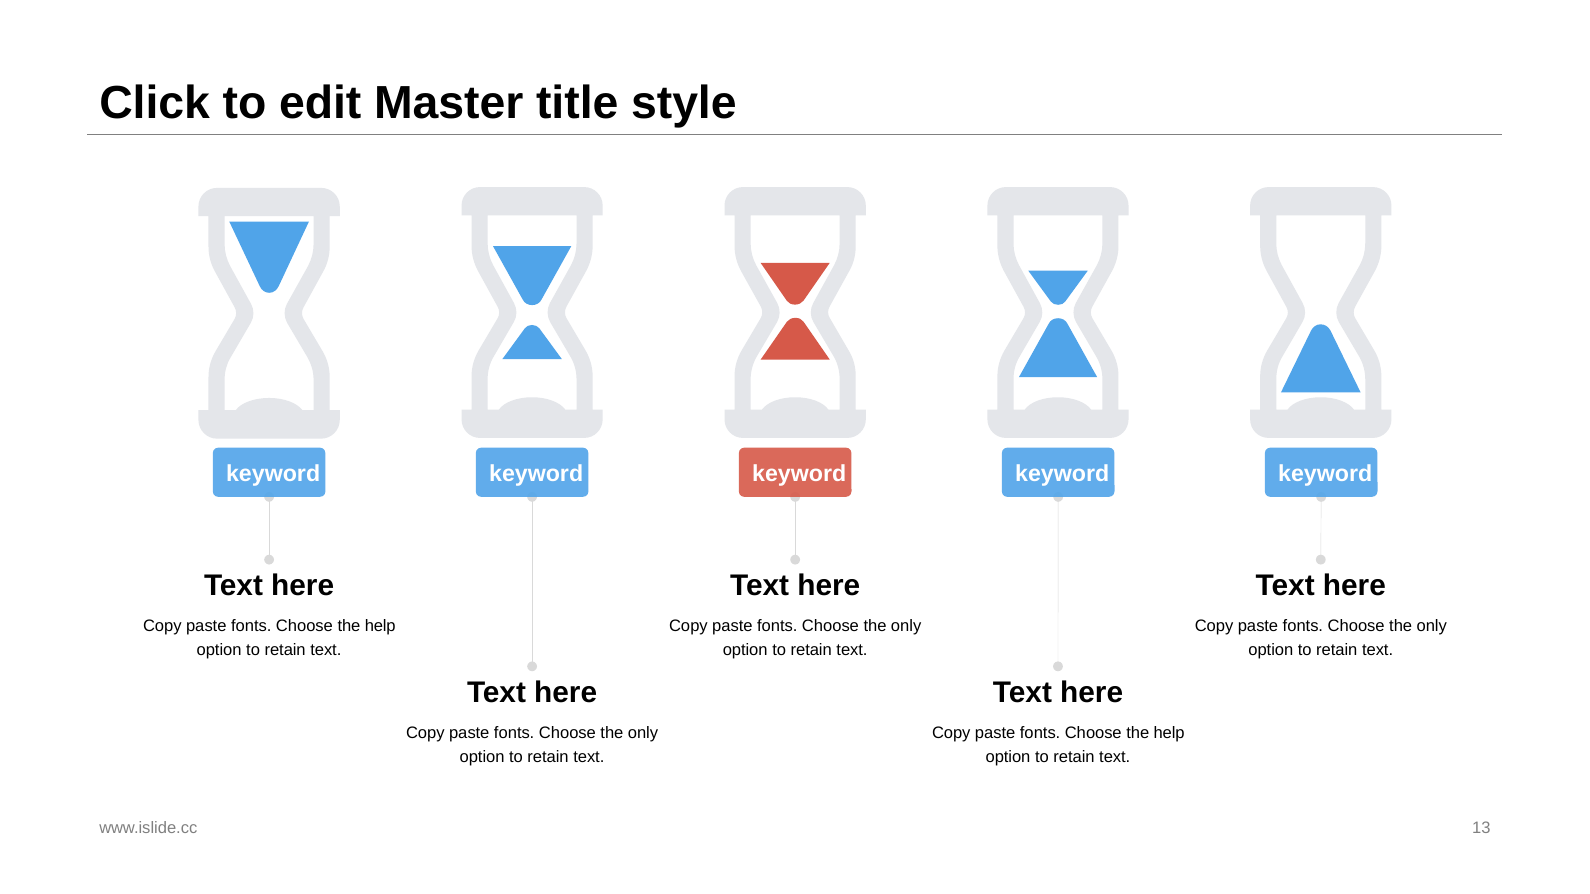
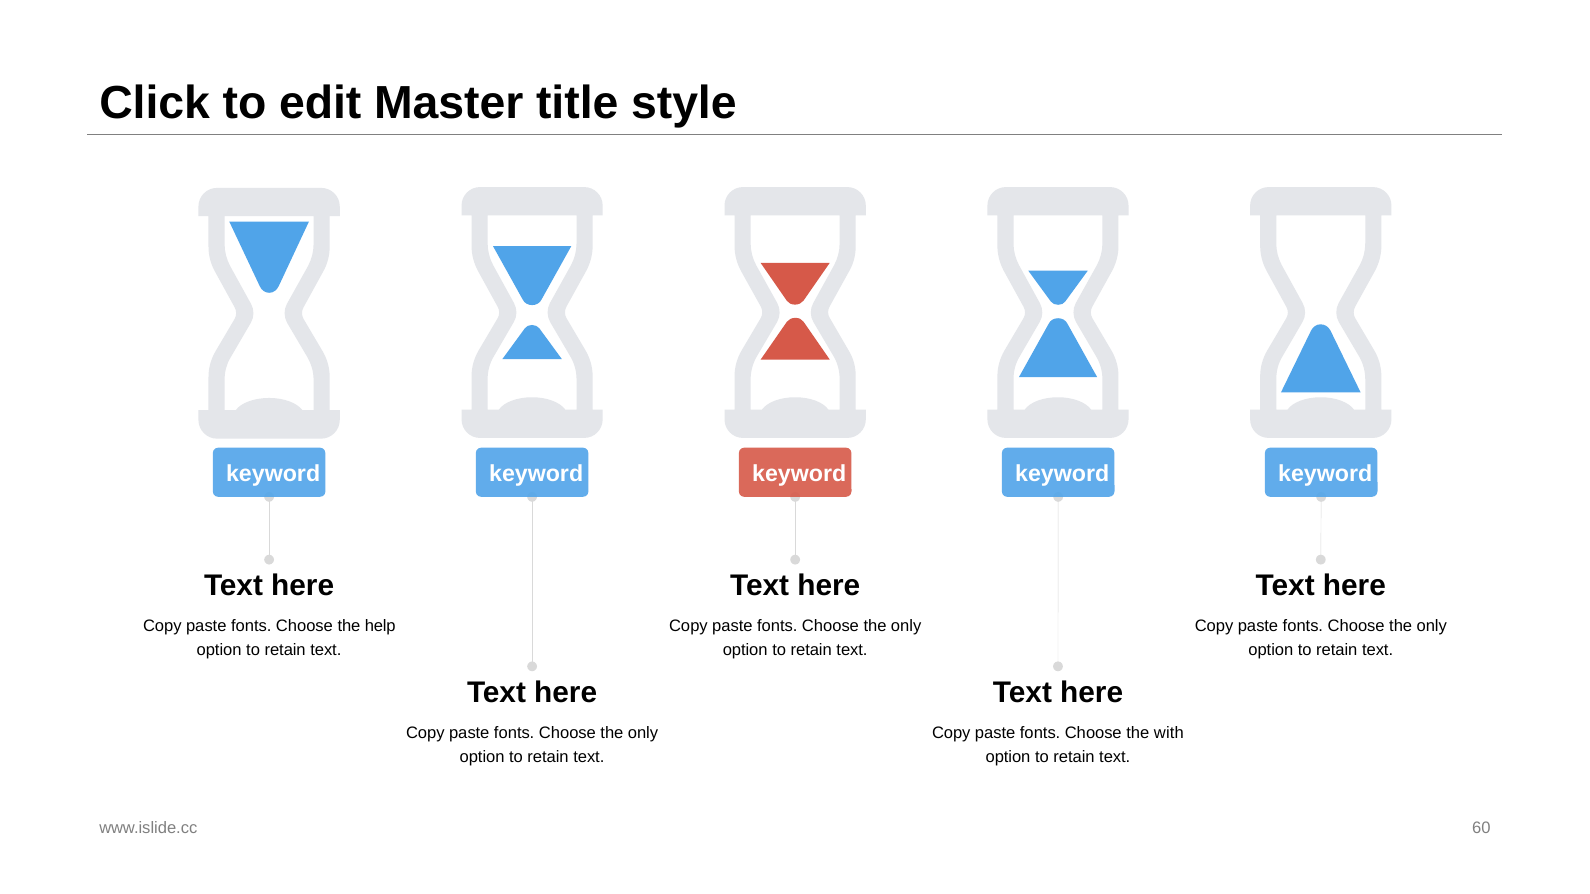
help at (1169, 733): help -> with
13: 13 -> 60
